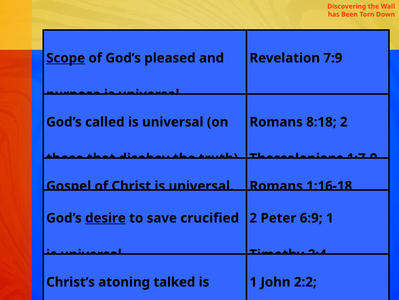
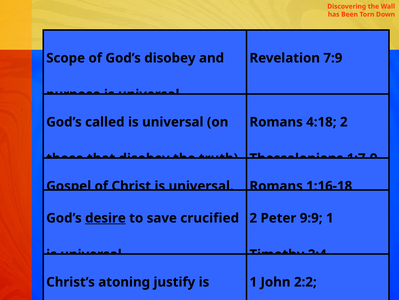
Scope underline: present -> none
God’s pleased: pleased -> disobey
8:18: 8:18 -> 4:18
6:9: 6:9 -> 9:9
talked: talked -> justify
